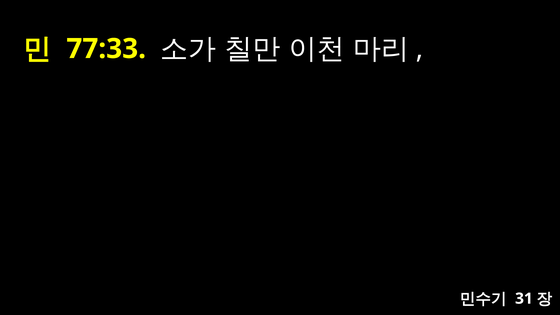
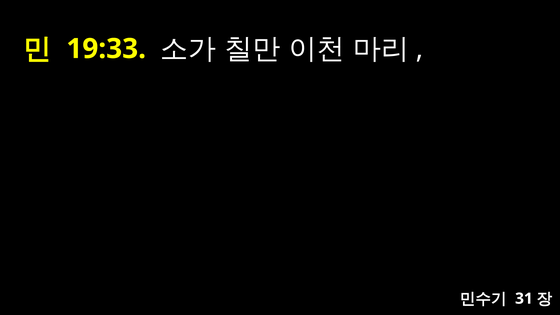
77:33: 77:33 -> 19:33
